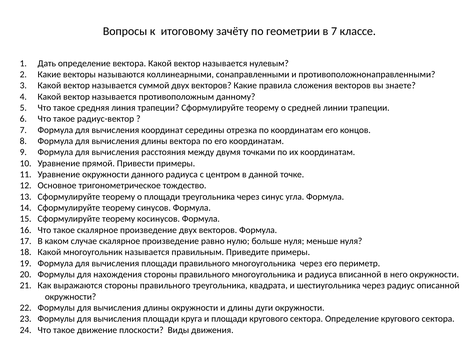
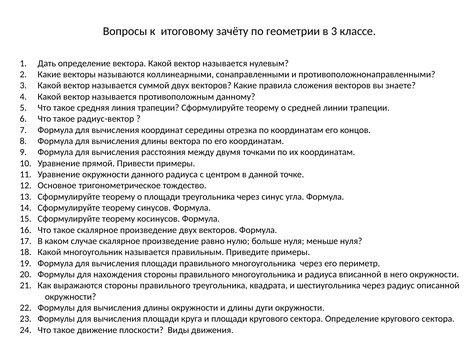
в 7: 7 -> 3
